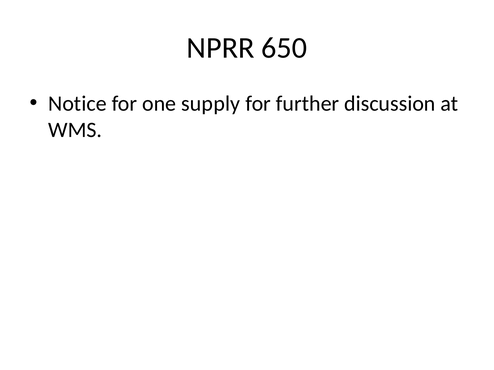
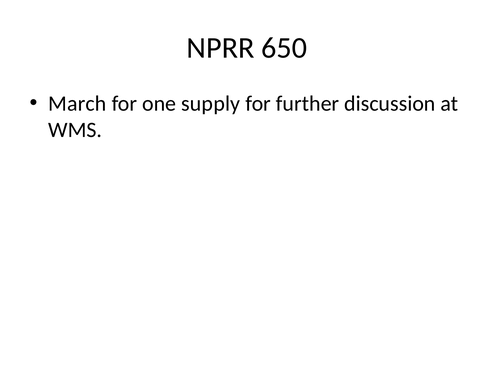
Notice: Notice -> March
